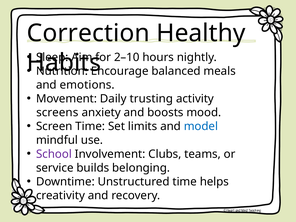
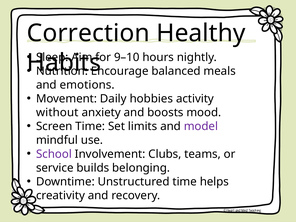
2–10: 2–10 -> 9–10
trusting: trusting -> hobbies
screens: screens -> without
model colour: blue -> purple
